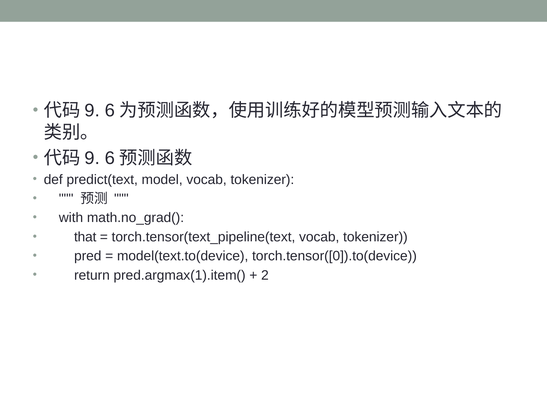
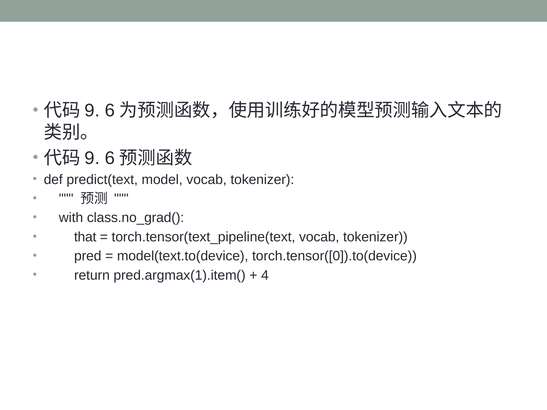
math.no_grad(: math.no_grad( -> class.no_grad(
2: 2 -> 4
